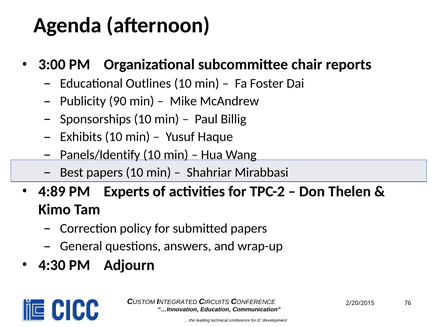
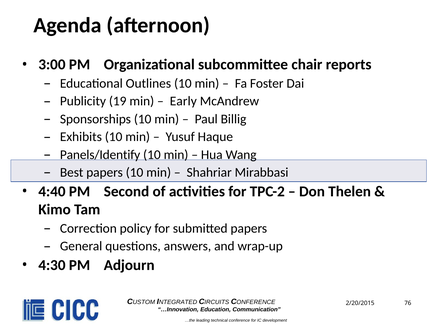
90: 90 -> 19
Mike: Mike -> Early
4:89: 4:89 -> 4:40
Experts: Experts -> Second
